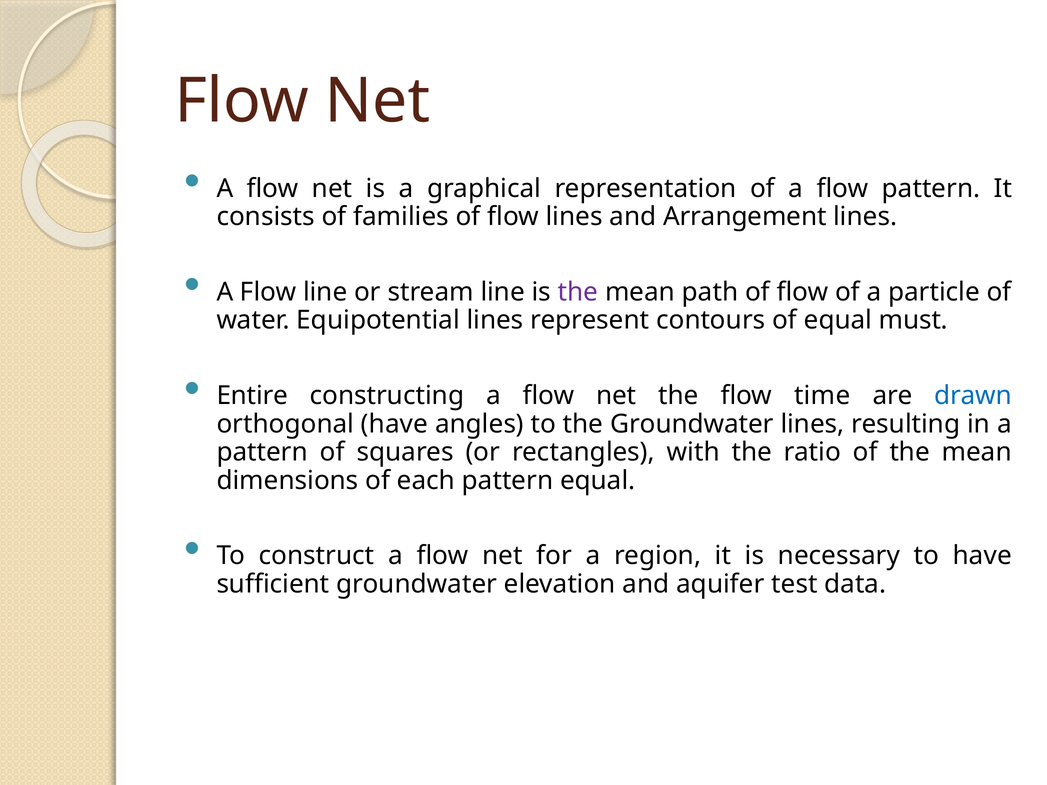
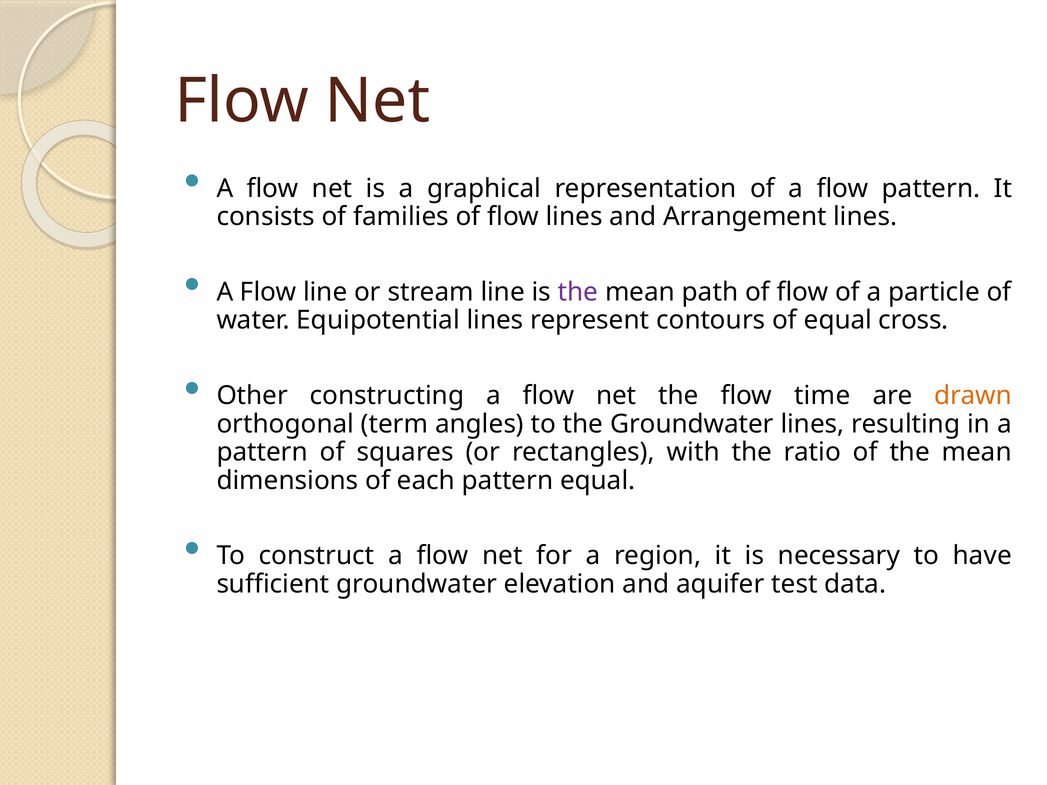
must: must -> cross
Entire: Entire -> Other
drawn colour: blue -> orange
orthogonal have: have -> term
